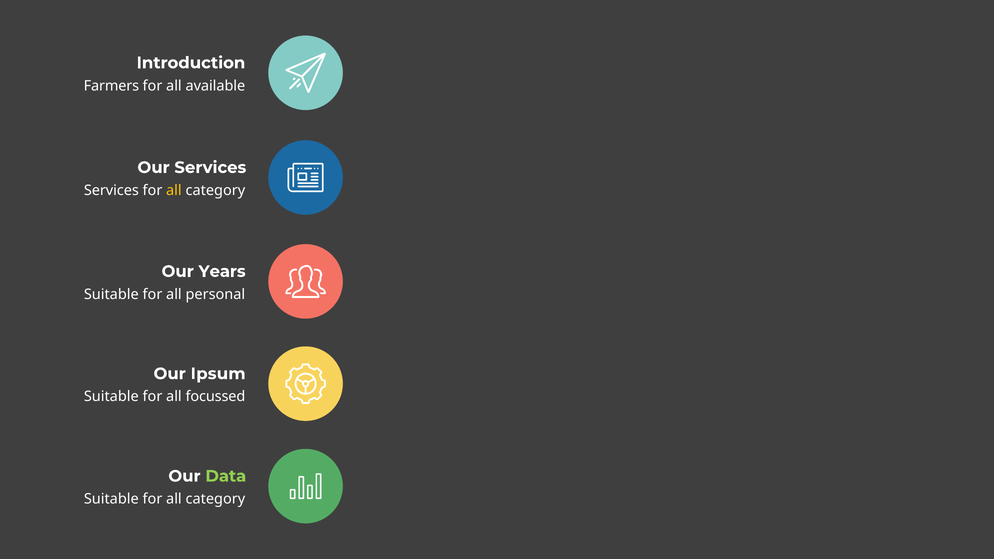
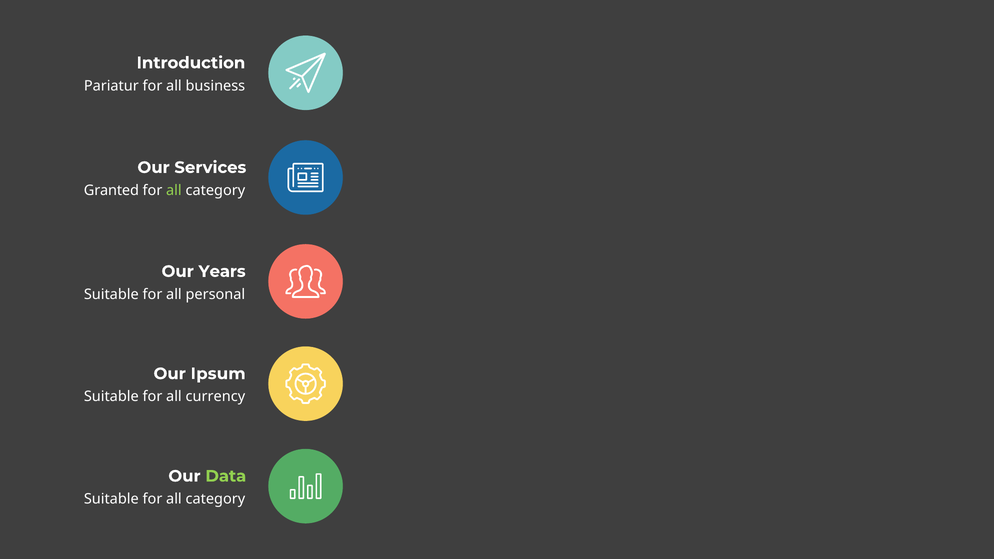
Farmers: Farmers -> Pariatur
available: available -> business
Services at (111, 190): Services -> Granted
all at (174, 190) colour: yellow -> light green
focussed: focussed -> currency
